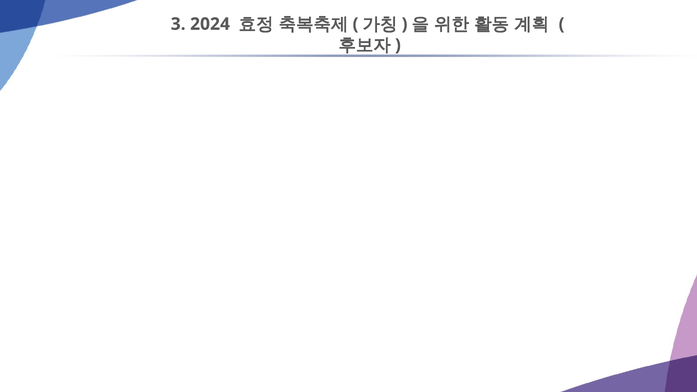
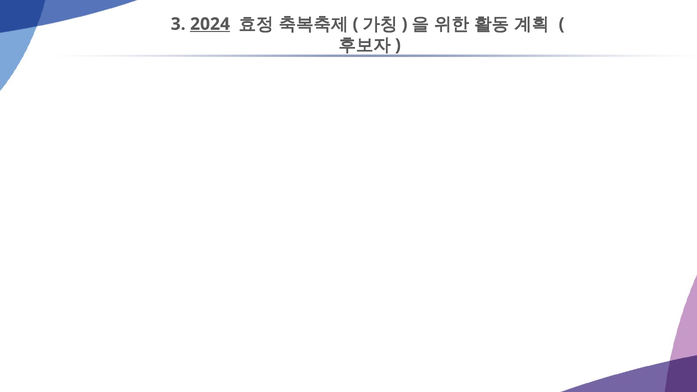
2024 underline: none -> present
